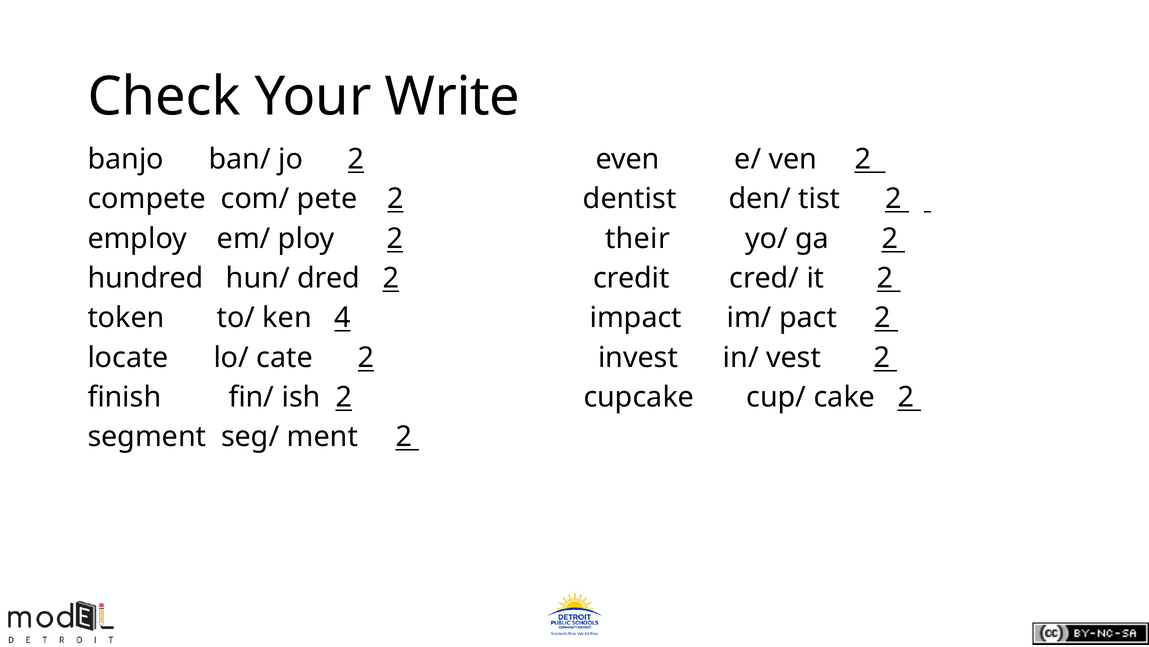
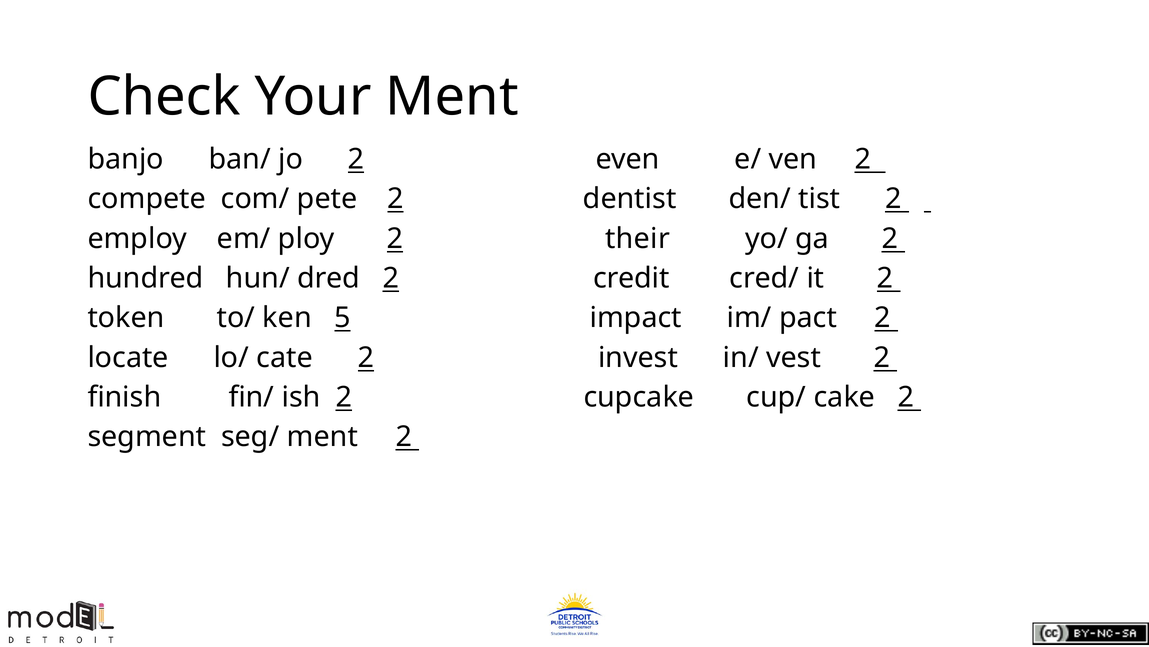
Your Write: Write -> Ment
4: 4 -> 5
